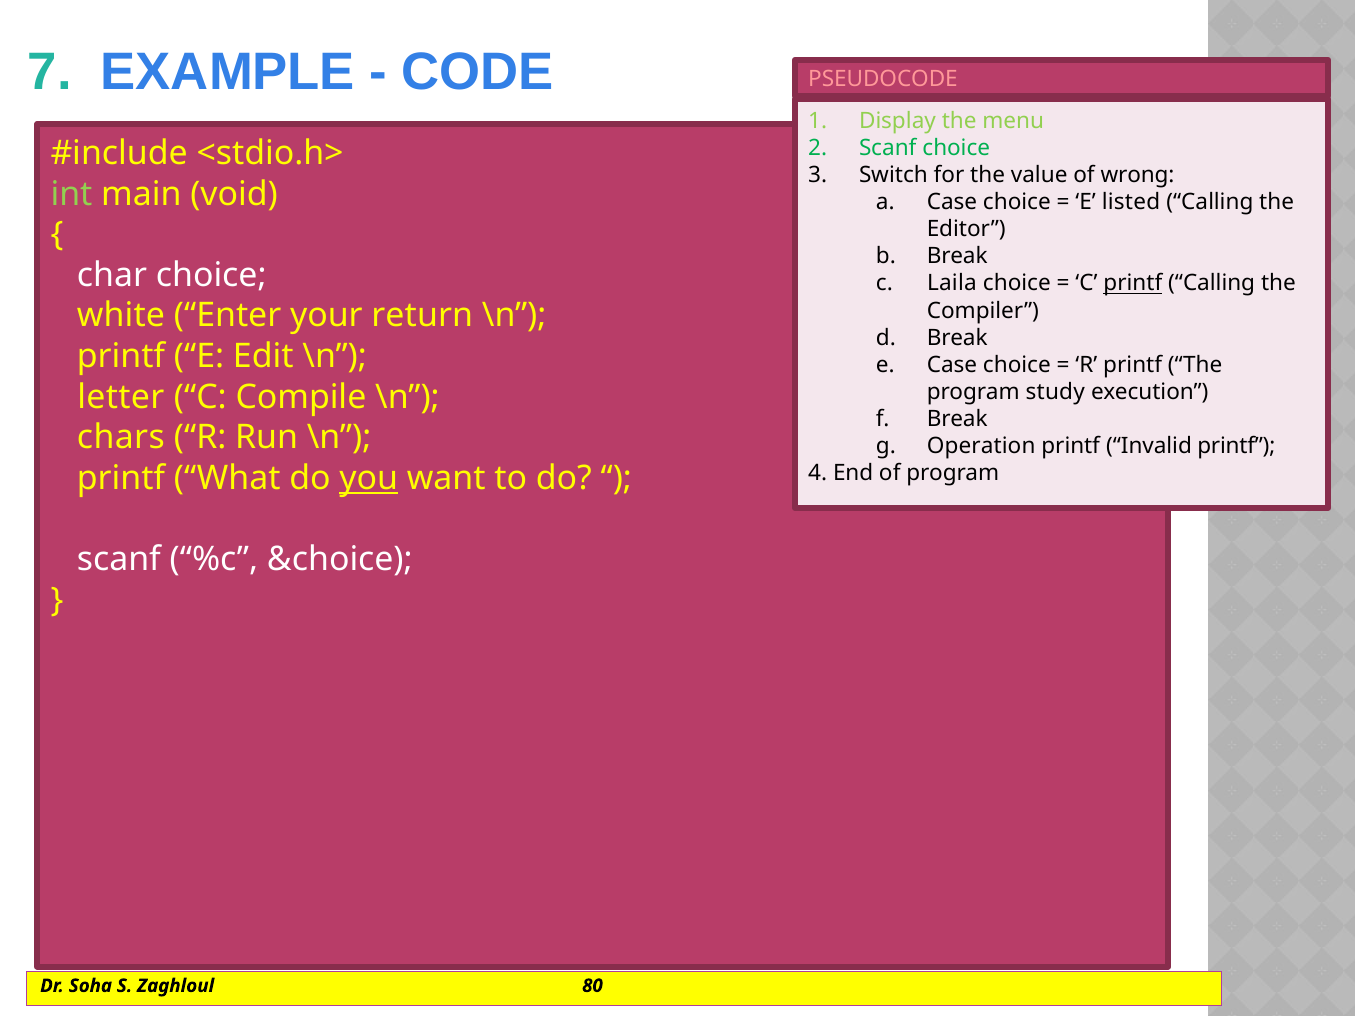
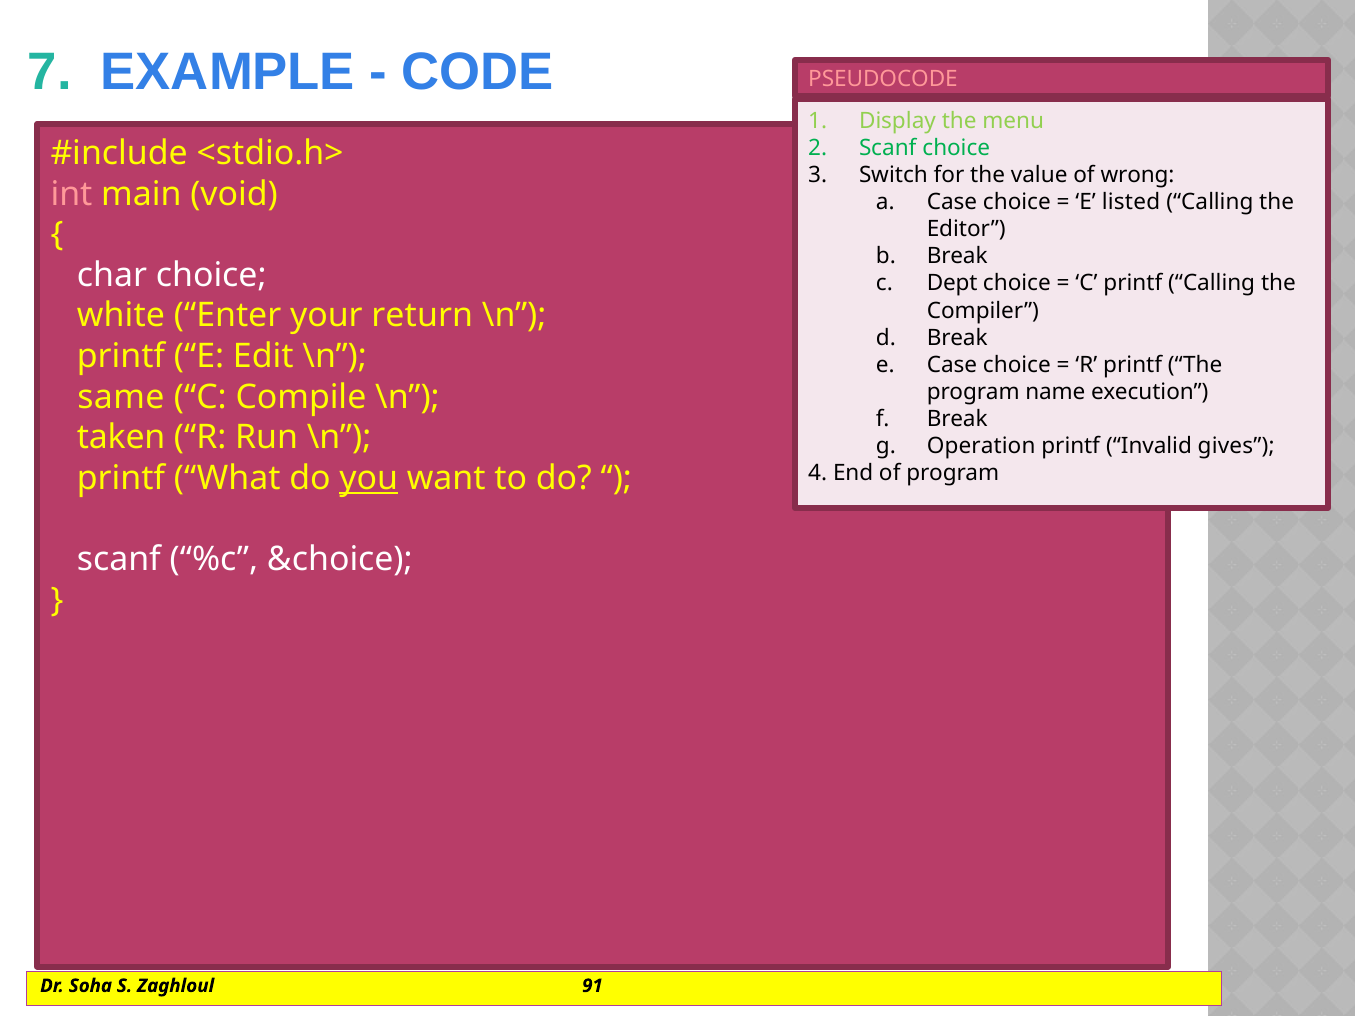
int colour: light green -> pink
Laila: Laila -> Dept
printf at (1133, 284) underline: present -> none
study: study -> name
letter: letter -> same
chars: chars -> taken
Invalid printf: printf -> gives
80: 80 -> 91
